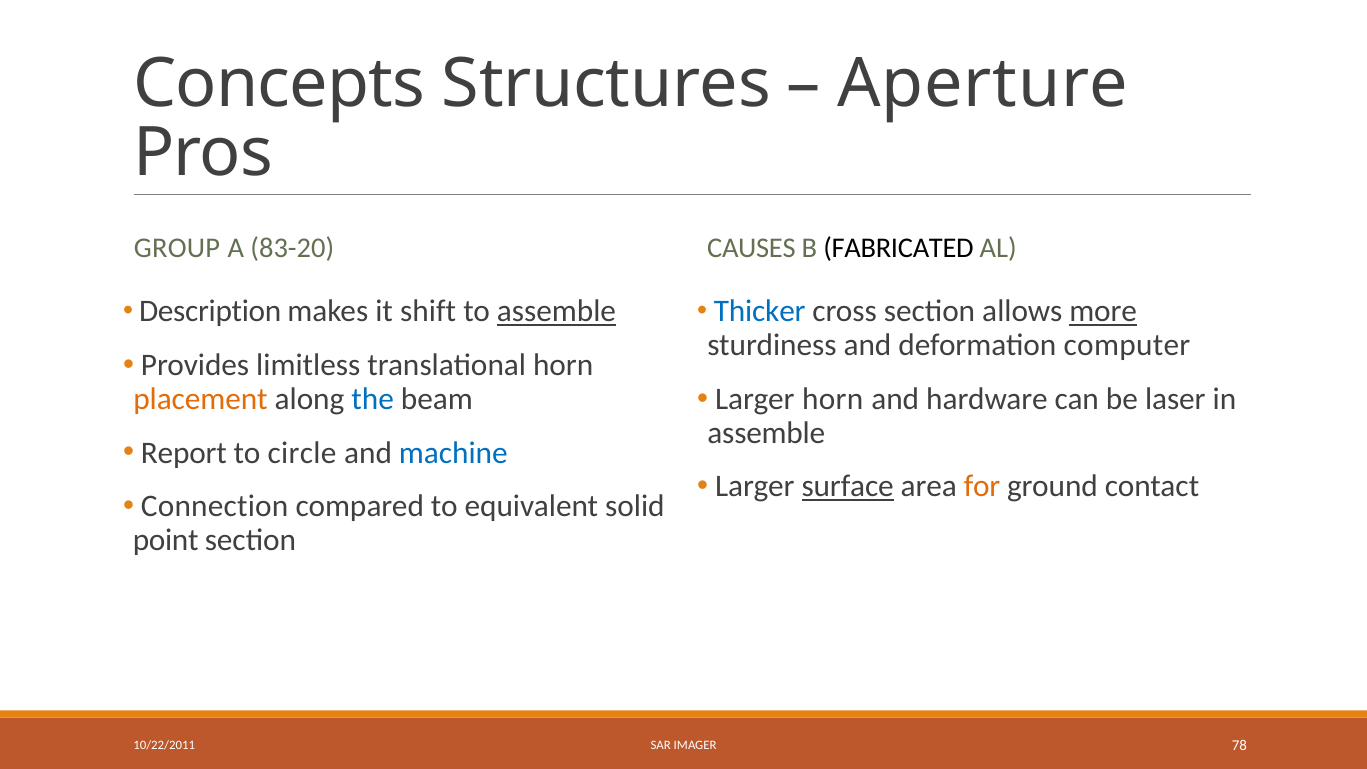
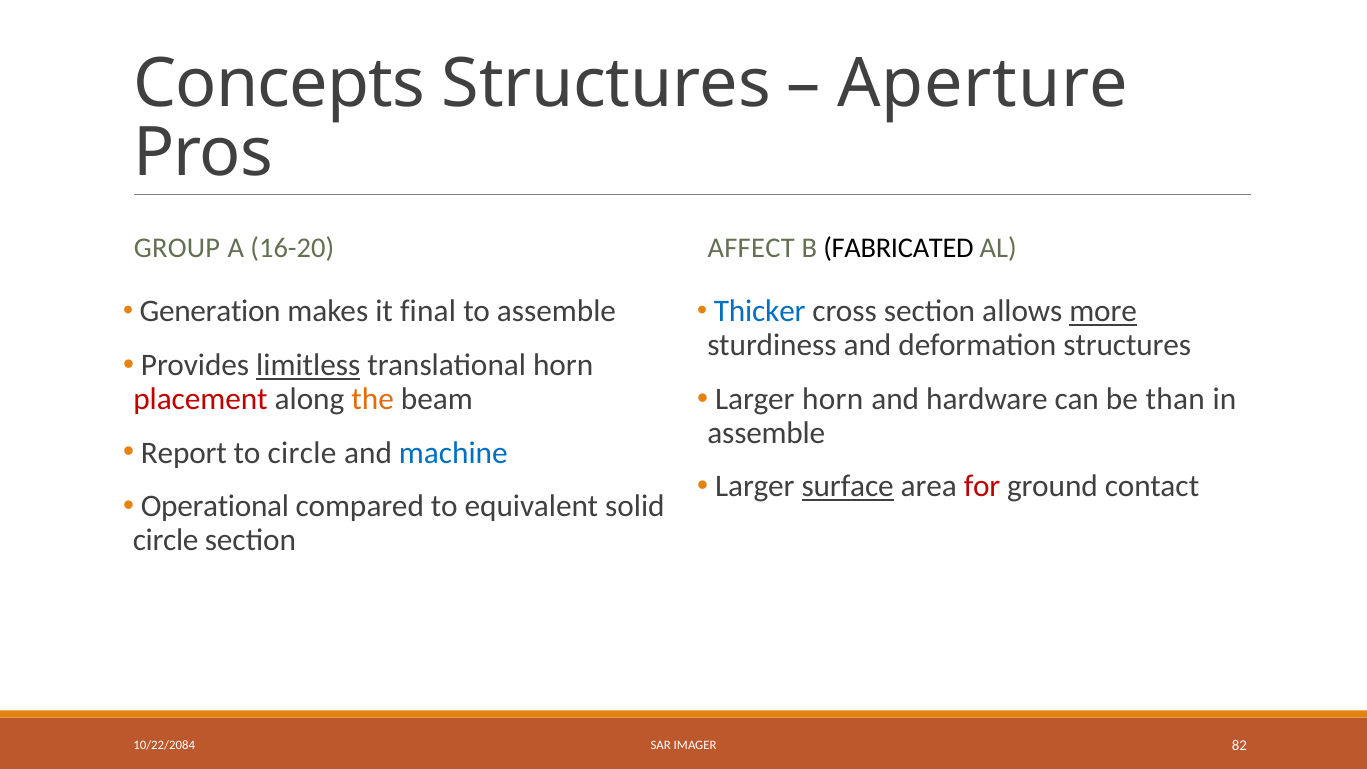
83-20: 83-20 -> 16-20
CAUSES: CAUSES -> AFFECT
Description: Description -> Generation
shift: shift -> final
assemble at (557, 311) underline: present -> none
deformation computer: computer -> structures
limitless underline: none -> present
laser: laser -> than
placement colour: orange -> red
the colour: blue -> orange
for colour: orange -> red
Connection: Connection -> Operational
point at (166, 540): point -> circle
10/22/2011: 10/22/2011 -> 10/22/2084
78: 78 -> 82
